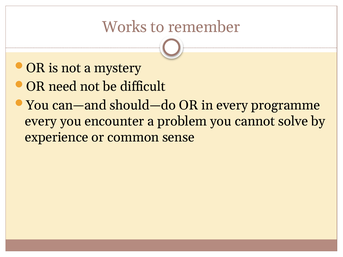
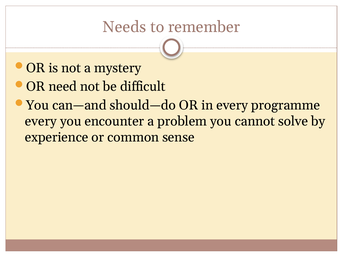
Works: Works -> Needs
